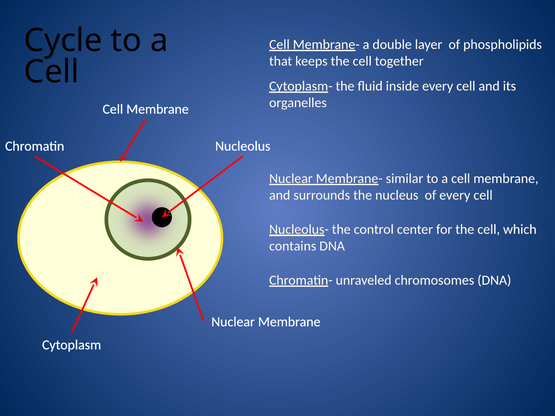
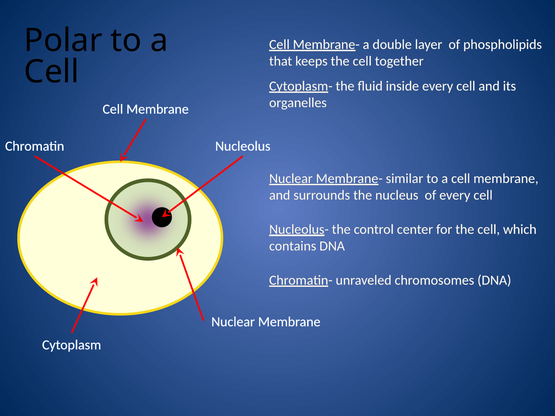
Cycle: Cycle -> Polar
